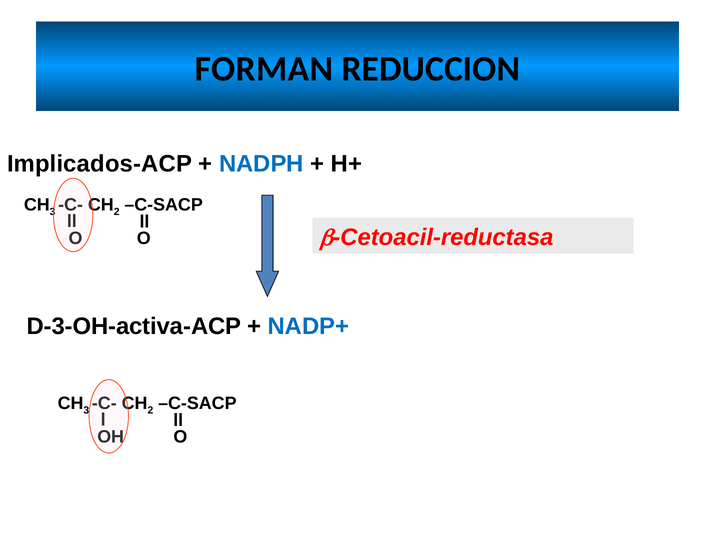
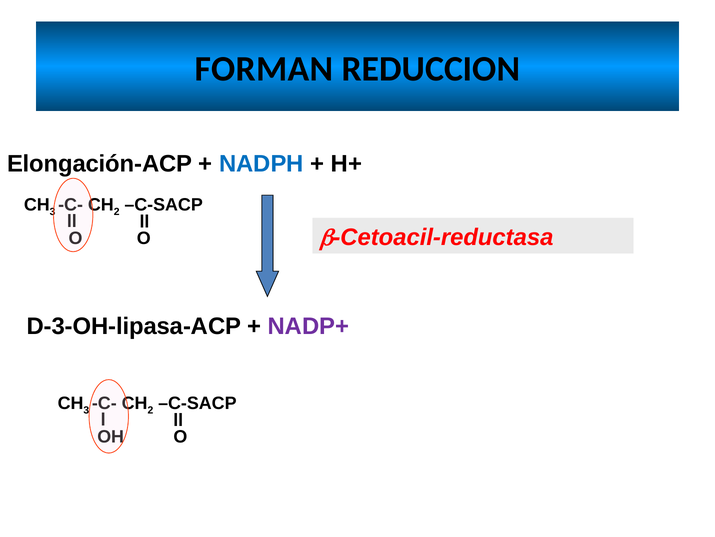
Implicados-ACP: Implicados-ACP -> Elongación-ACP
D-3-OH-activa-ACP: D-3-OH-activa-ACP -> D-3-OH-lipasa-ACP
NADP+ colour: blue -> purple
